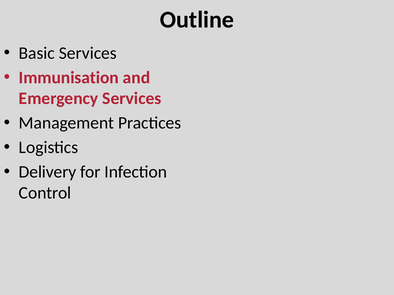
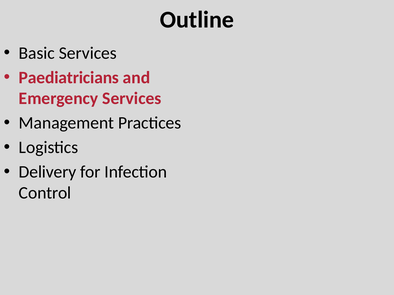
Immunisation: Immunisation -> Paediatricians
